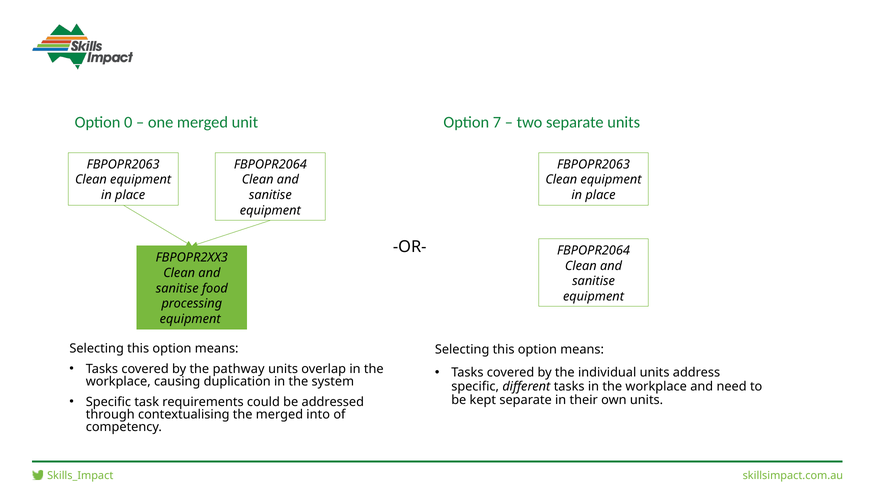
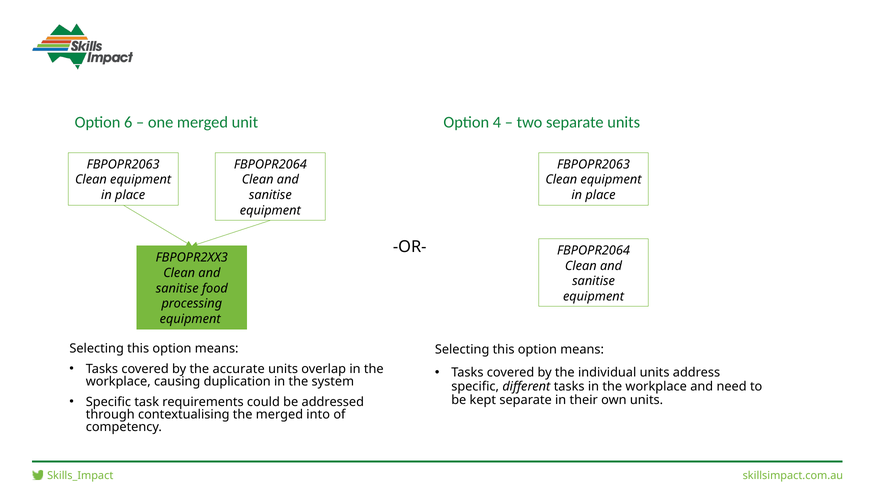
0: 0 -> 6
7: 7 -> 4
pathway: pathway -> accurate
